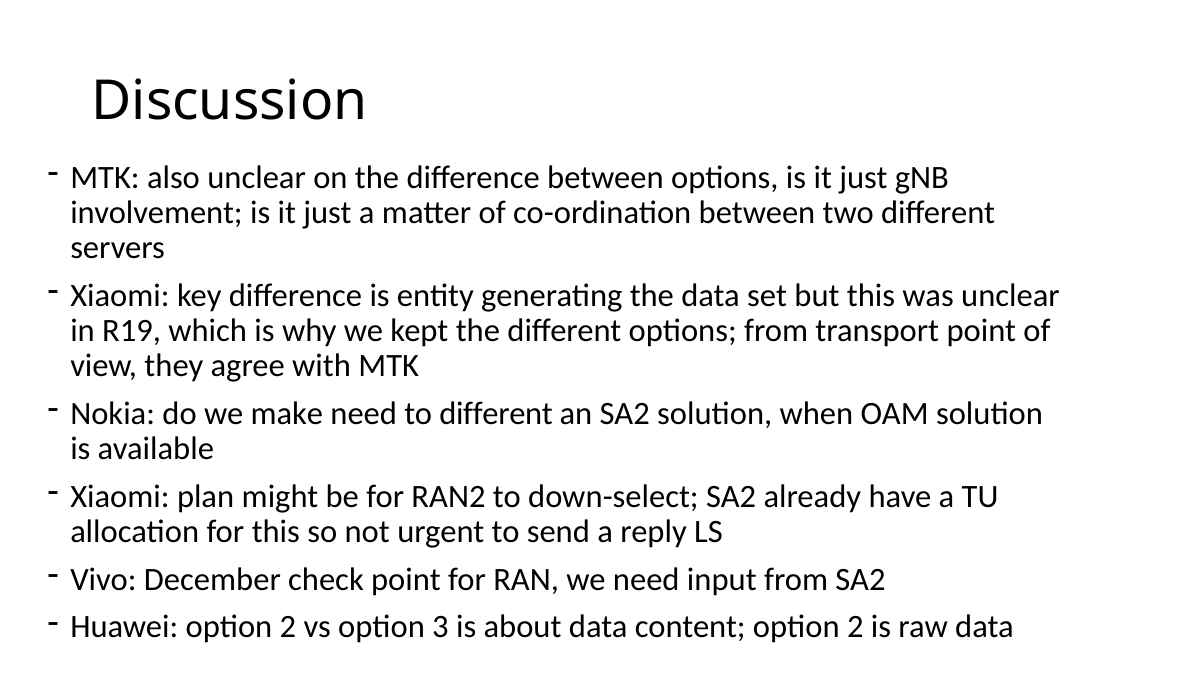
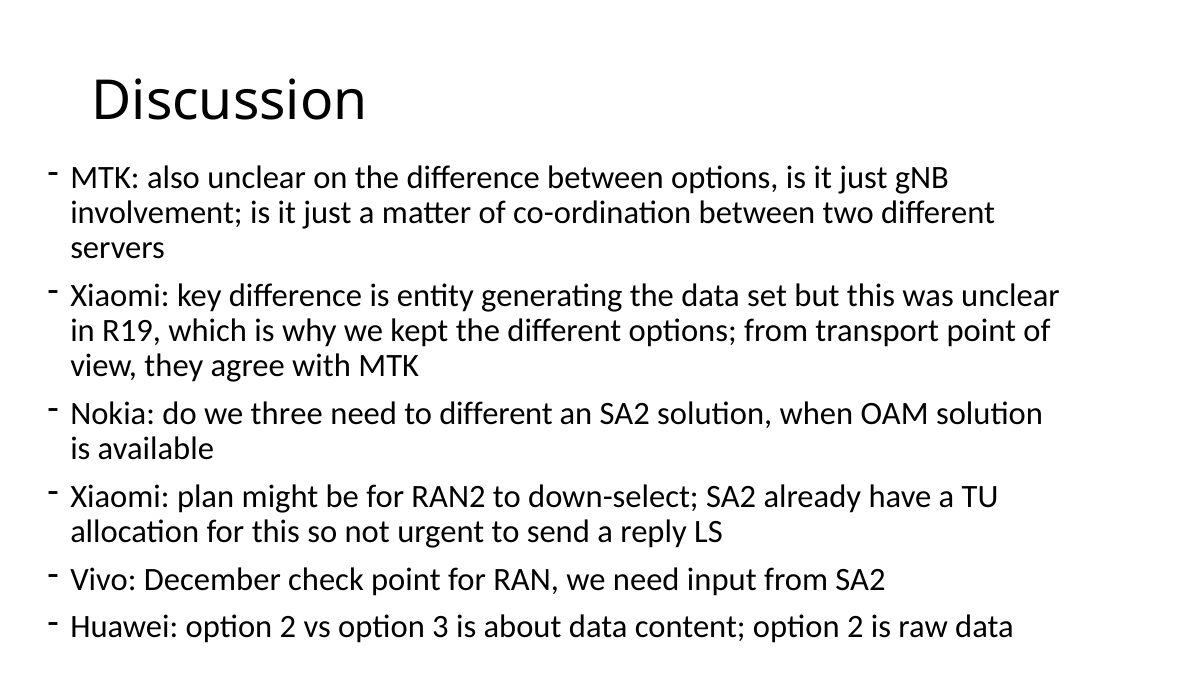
make: make -> three
